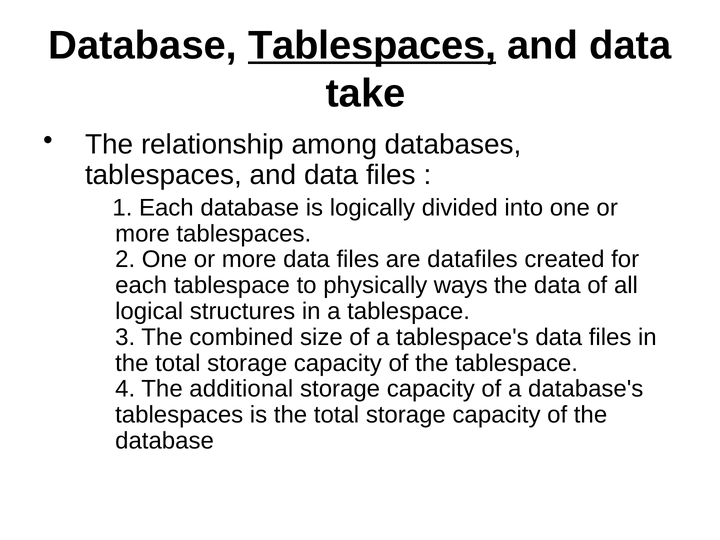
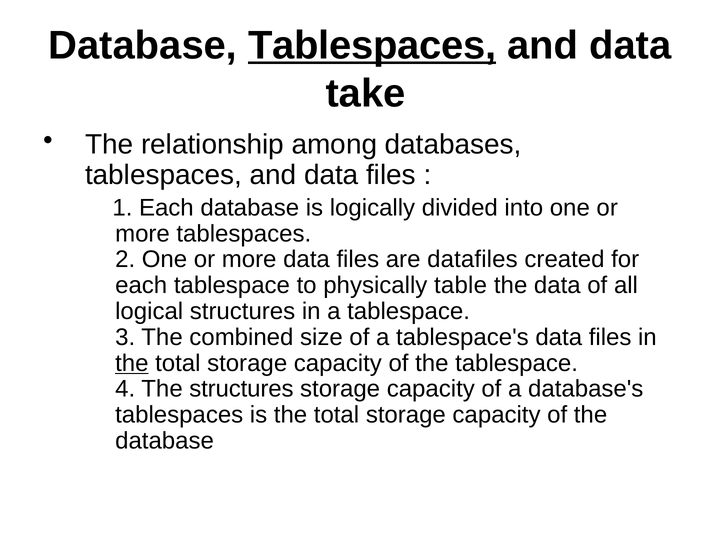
ways: ways -> table
the at (132, 363) underline: none -> present
The additional: additional -> structures
